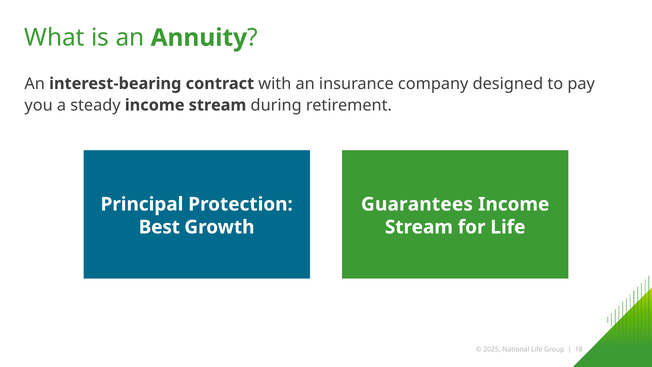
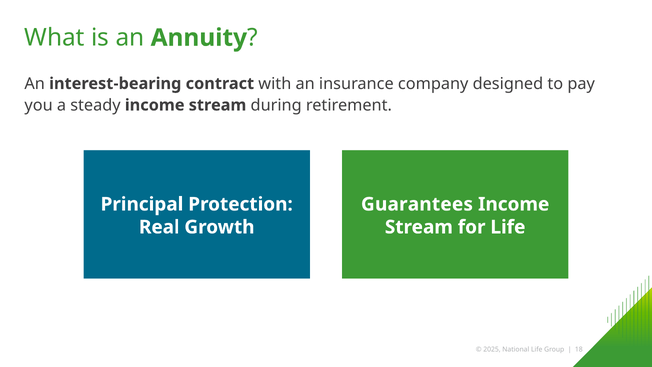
Best: Best -> Real
